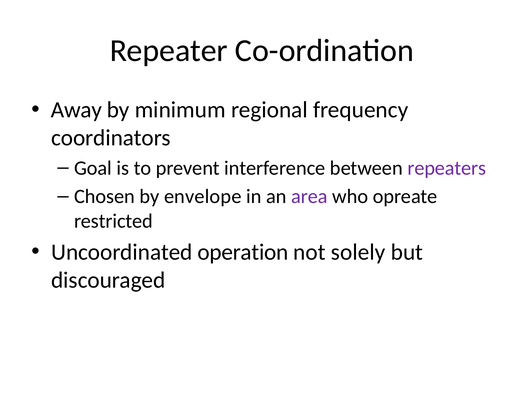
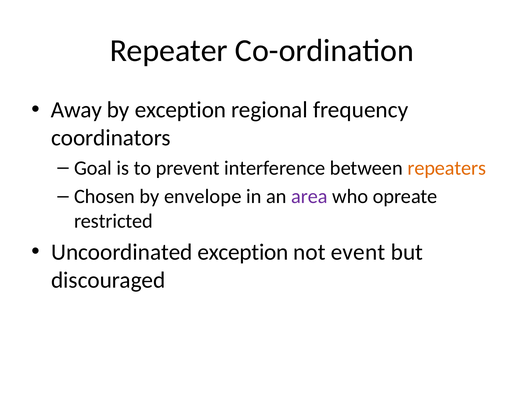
by minimum: minimum -> exception
repeaters colour: purple -> orange
Uncoordinated operation: operation -> exception
solely: solely -> event
